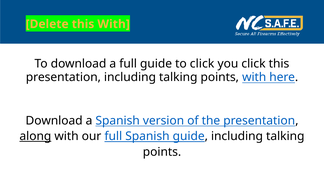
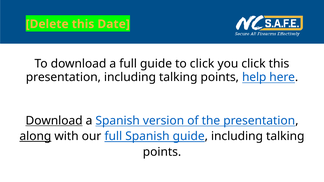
this With: With -> Date
points with: with -> help
Download at (54, 121) underline: none -> present
